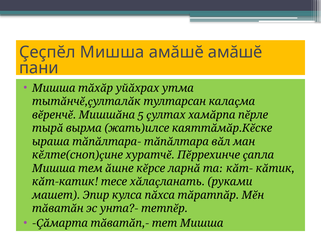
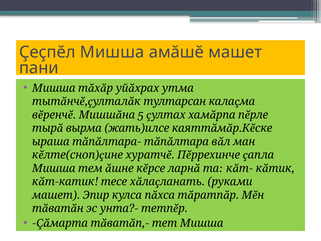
амăшĕ амăшĕ: амăшĕ -> машет
